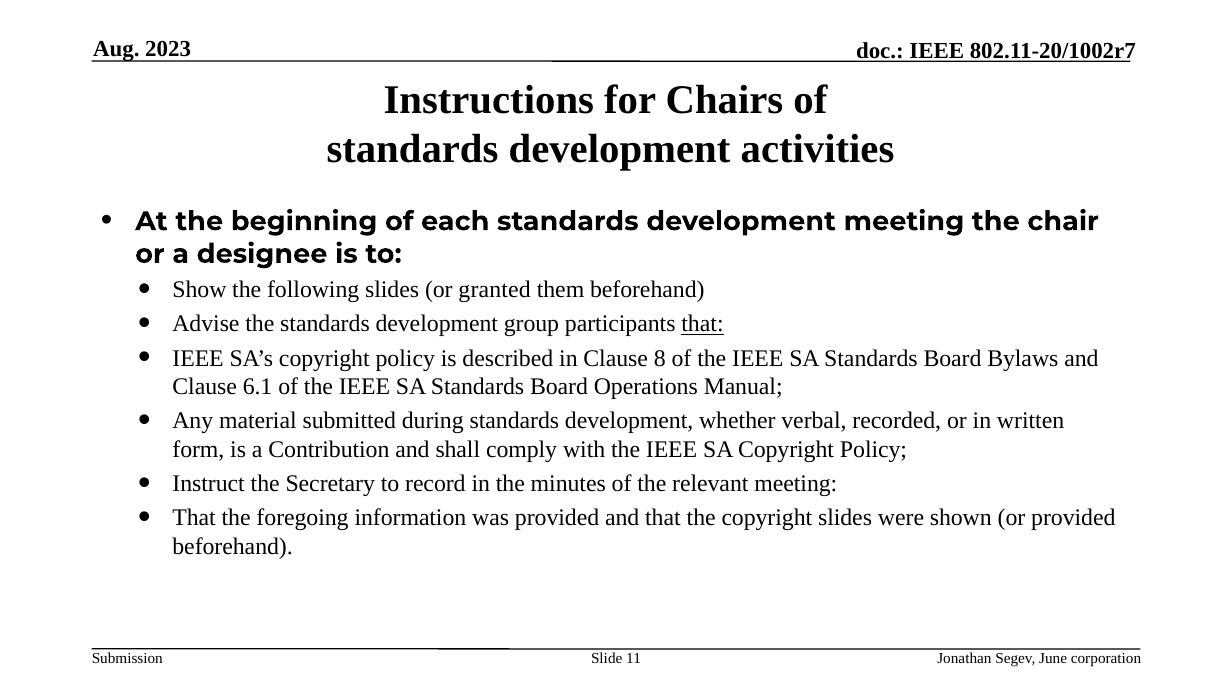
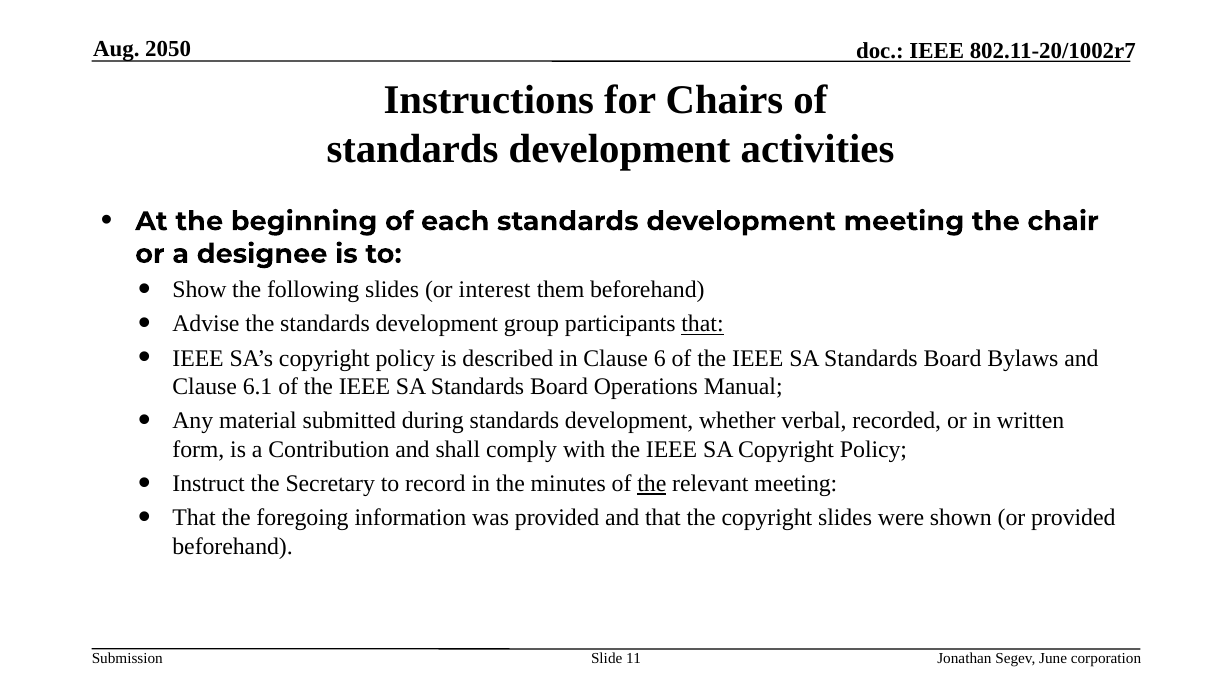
2023: 2023 -> 2050
granted: granted -> interest
8: 8 -> 6
the at (652, 484) underline: none -> present
